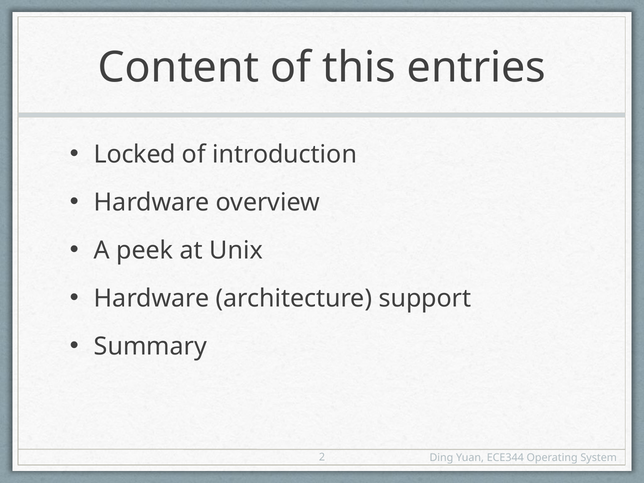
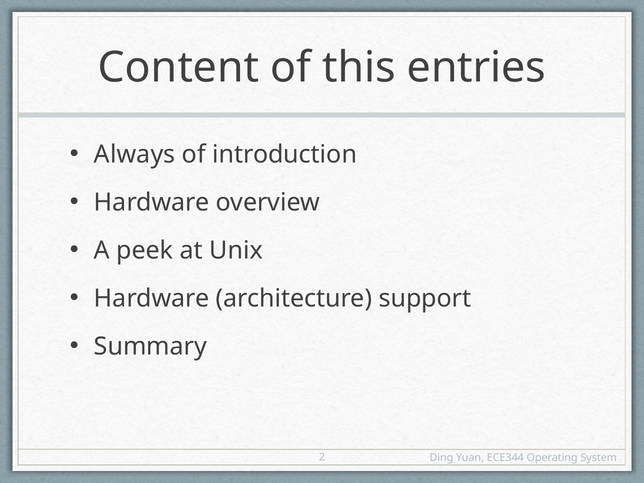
Locked: Locked -> Always
